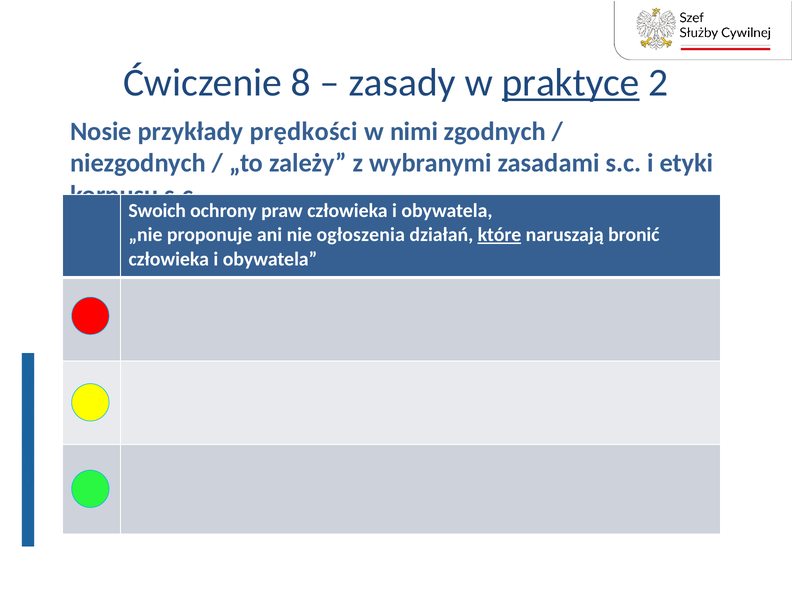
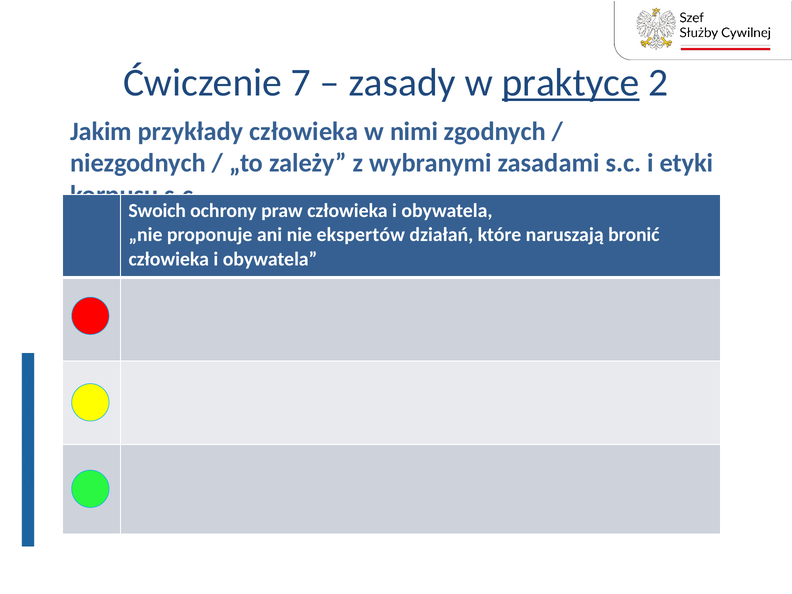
8: 8 -> 7
Nosie: Nosie -> Jakim
przykłady prędkości: prędkości -> człowieka
ogłoszenia: ogłoszenia -> ekspertów
które underline: present -> none
